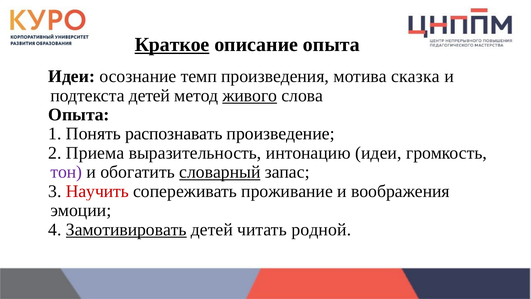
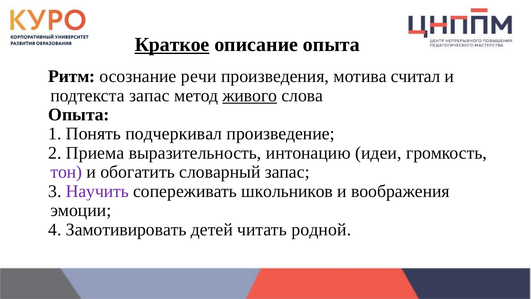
Идеи at (72, 76): Идеи -> Ритм
темп: темп -> речи
сказка: сказка -> считал
подтекста детей: детей -> запас
распознавать: распознавать -> подчеркивал
словарный underline: present -> none
Научить colour: red -> purple
проживание: проживание -> школьников
Замотивировать underline: present -> none
